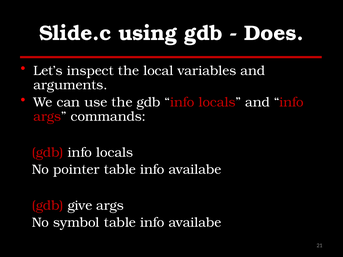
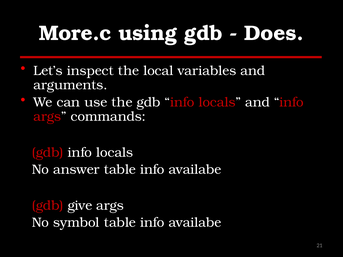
Slide.c: Slide.c -> More.c
pointer: pointer -> answer
